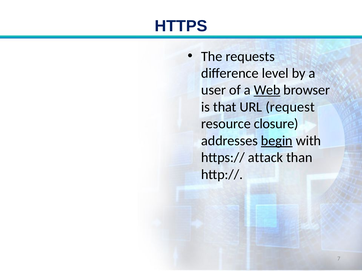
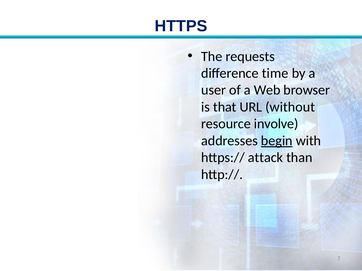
level: level -> time
Web underline: present -> none
request: request -> without
closure: closure -> involve
